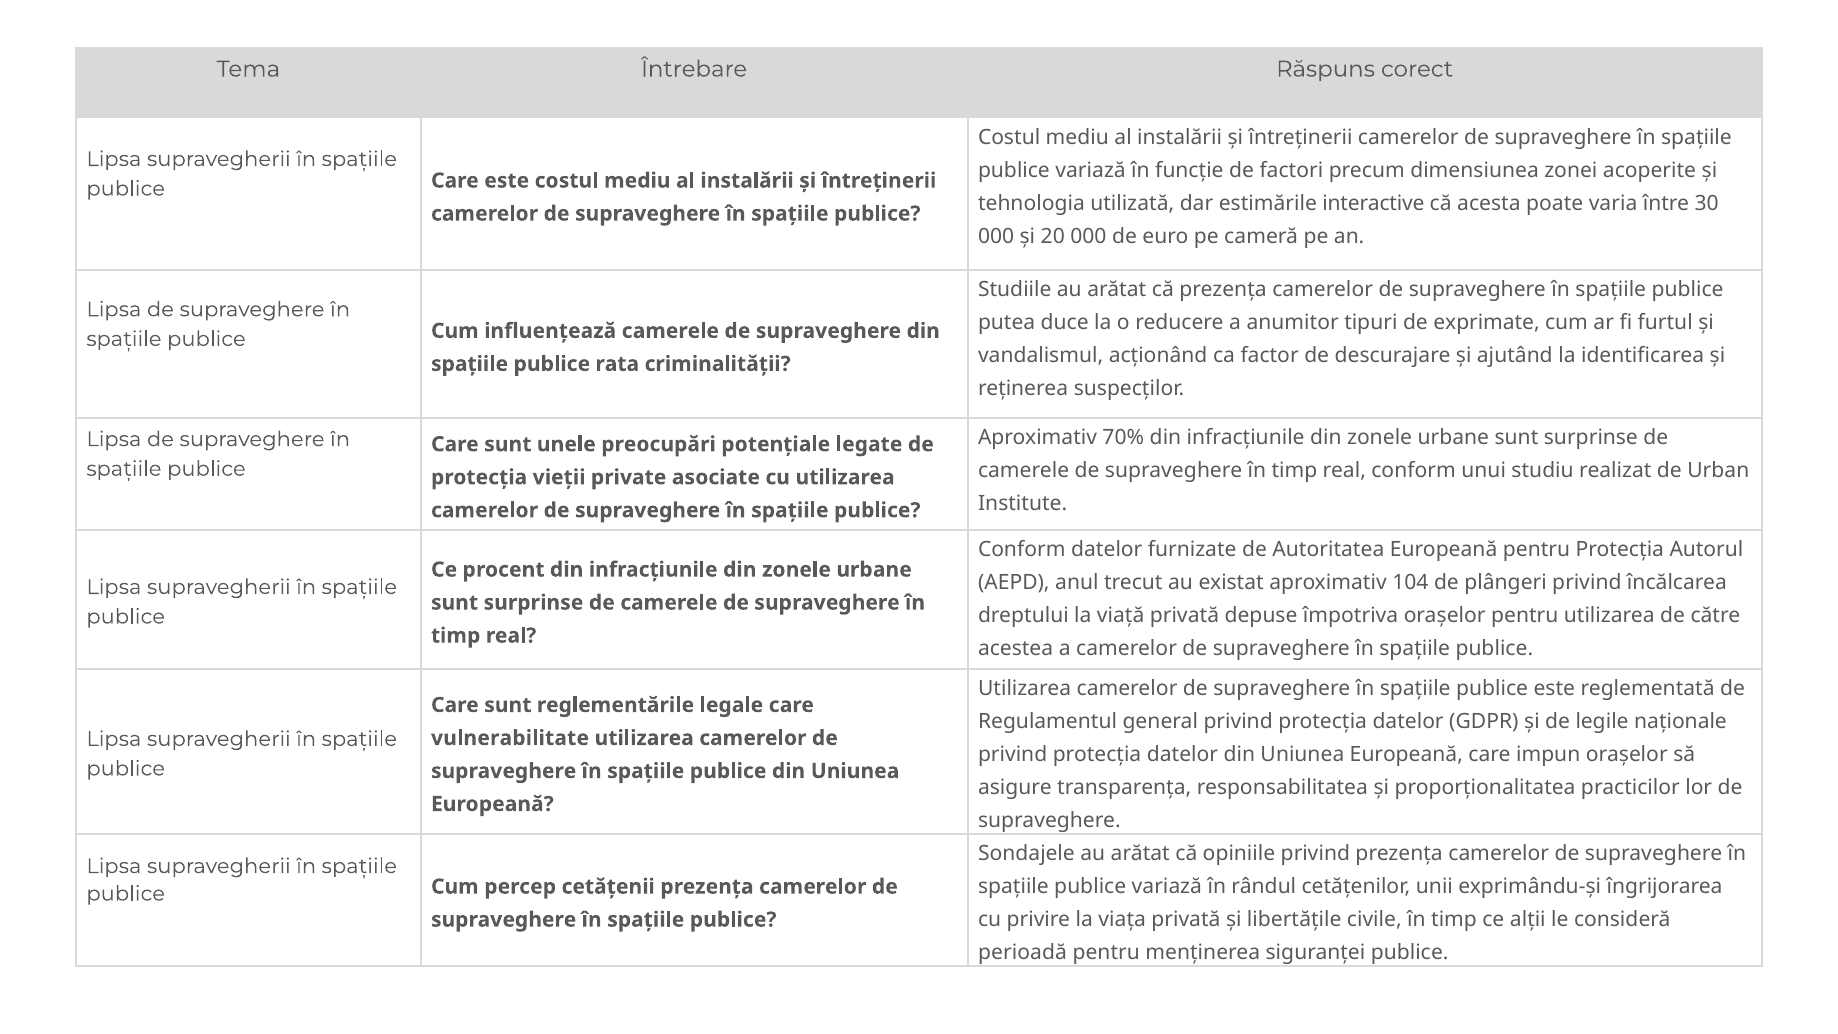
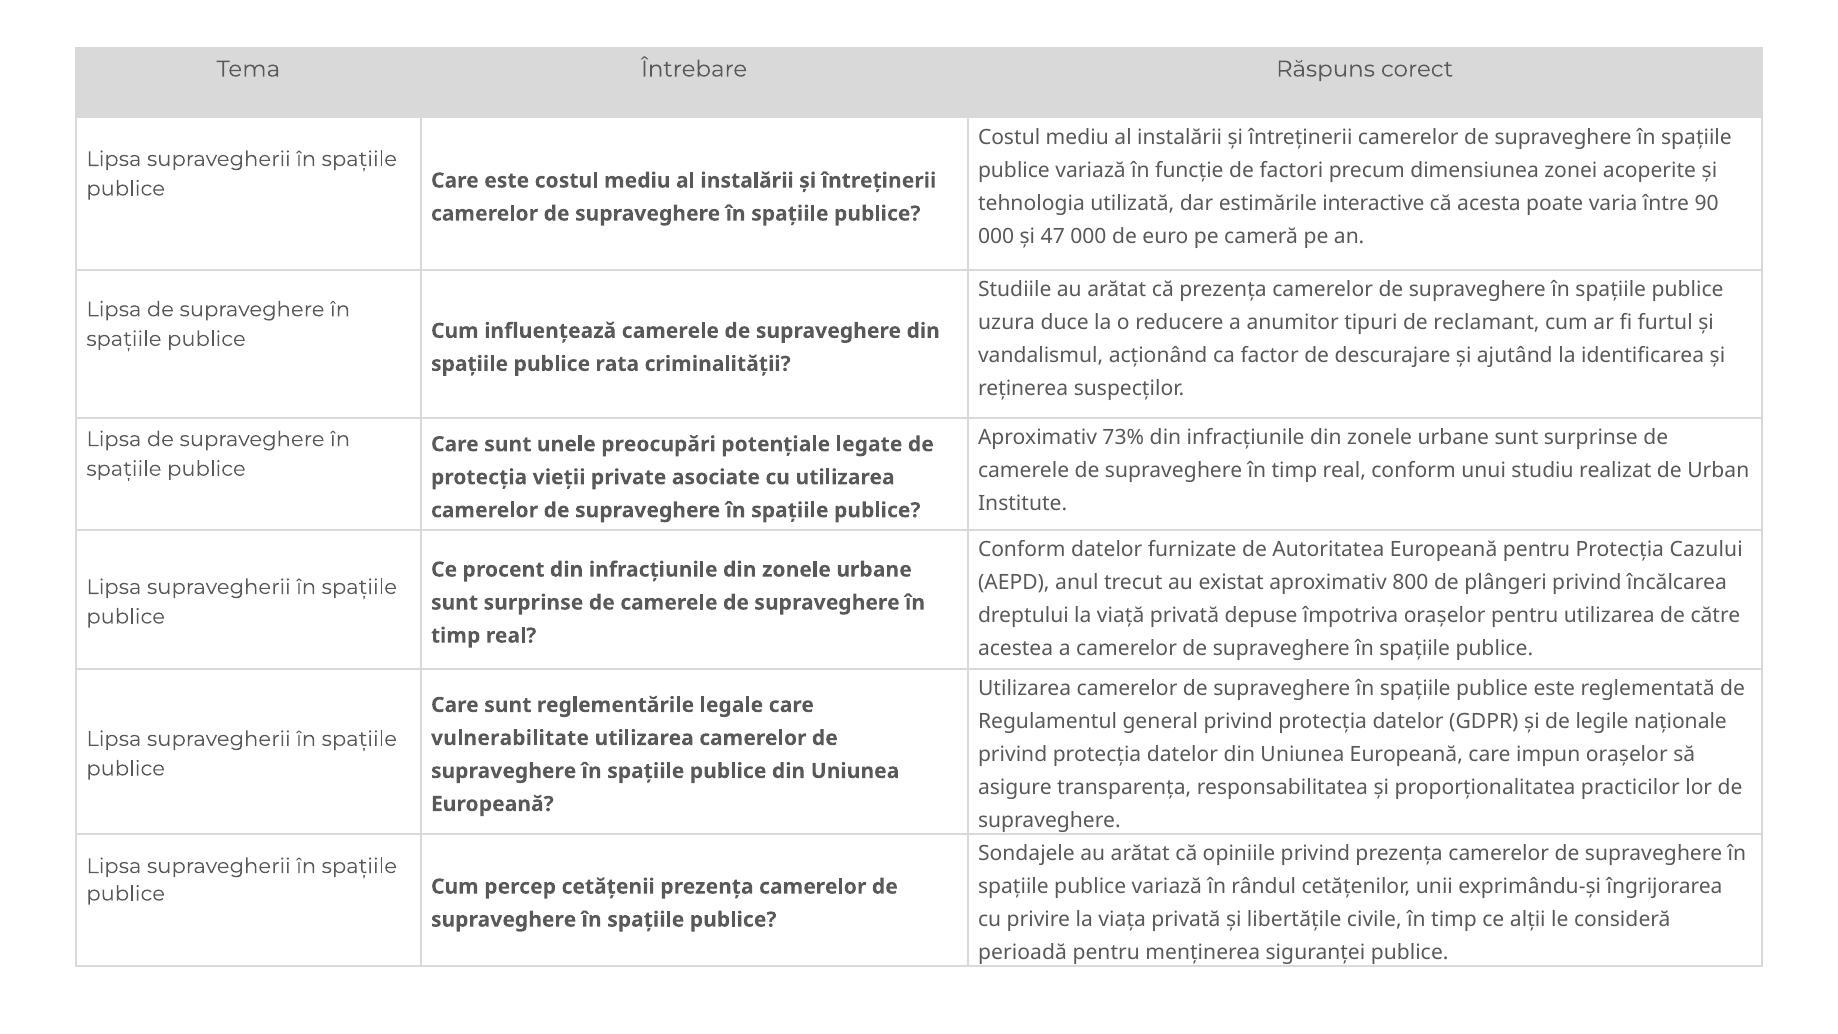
30: 30 -> 90
20: 20 -> 47
putea: putea -> uzura
exprimate: exprimate -> reclamant
70%: 70% -> 73%
Autorul: Autorul -> Cazului
104: 104 -> 800
